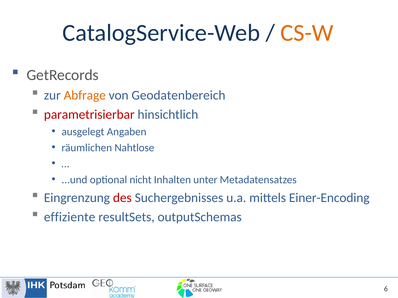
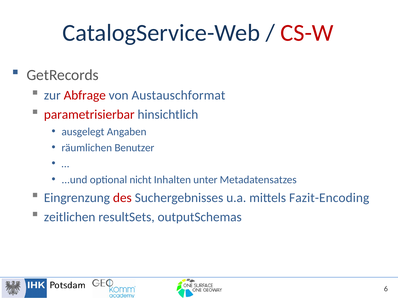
CS-W colour: orange -> red
Abfrage colour: orange -> red
Geodatenbereich: Geodatenbereich -> Austauschformat
Nahtlose: Nahtlose -> Benutzer
Einer-Encoding: Einer-Encoding -> Fazit-Encoding
effiziente: effiziente -> zeitlichen
